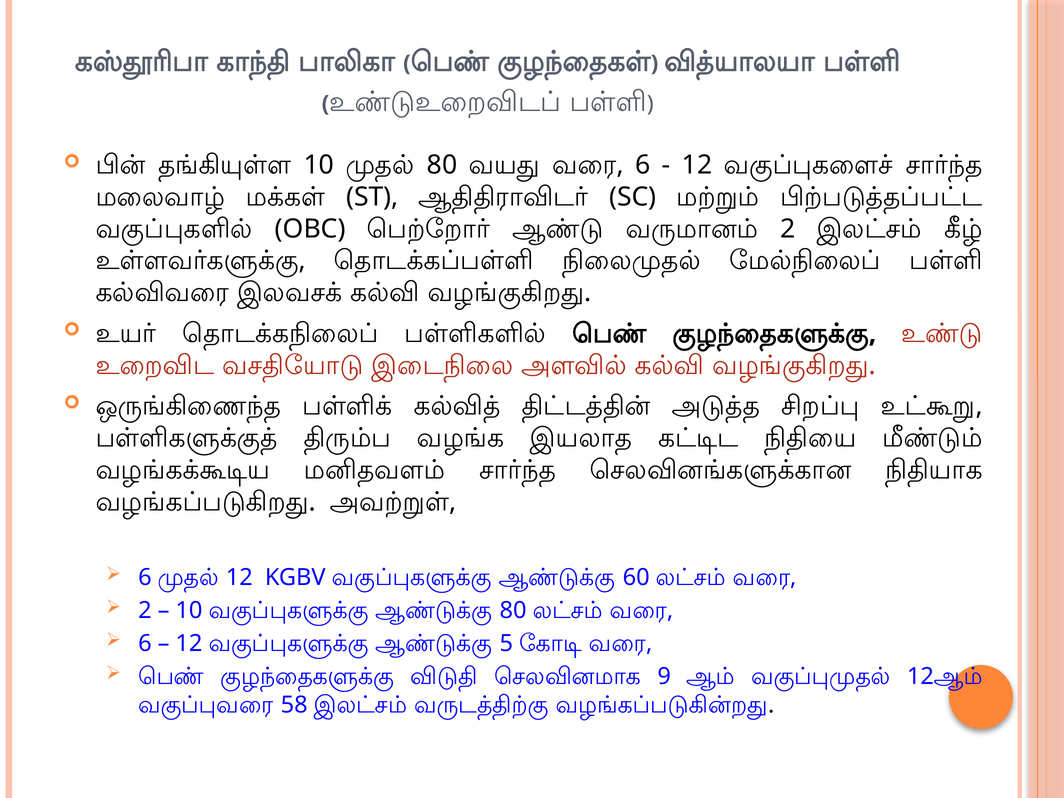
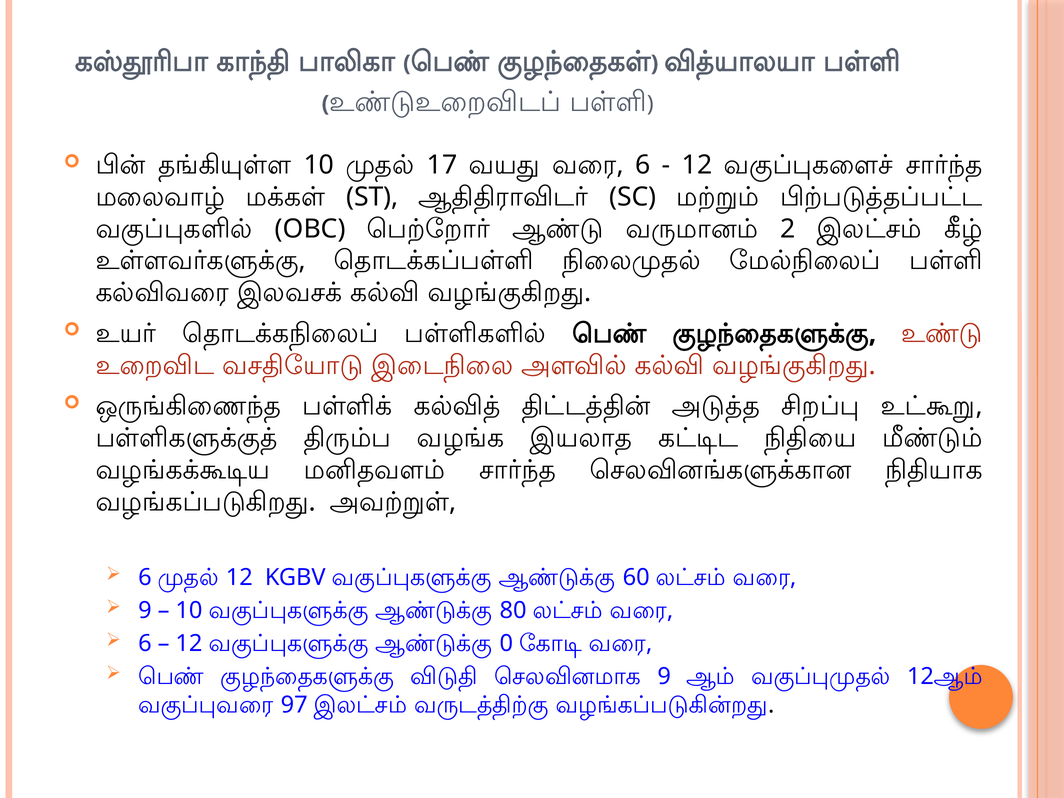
80 at (442, 165): 80 -> 17
2 at (145, 610): 2 -> 9
5: 5 -> 0
58: 58 -> 97
